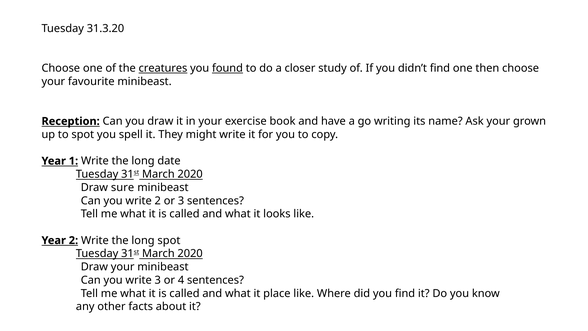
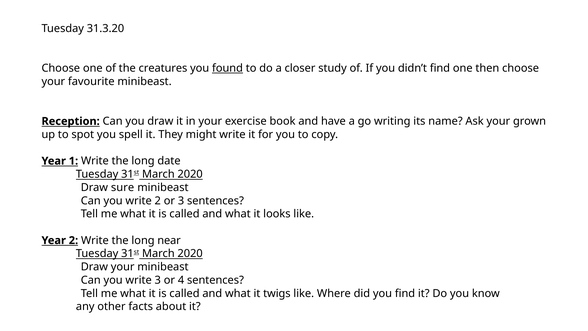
creatures underline: present -> none
long spot: spot -> near
place: place -> twigs
